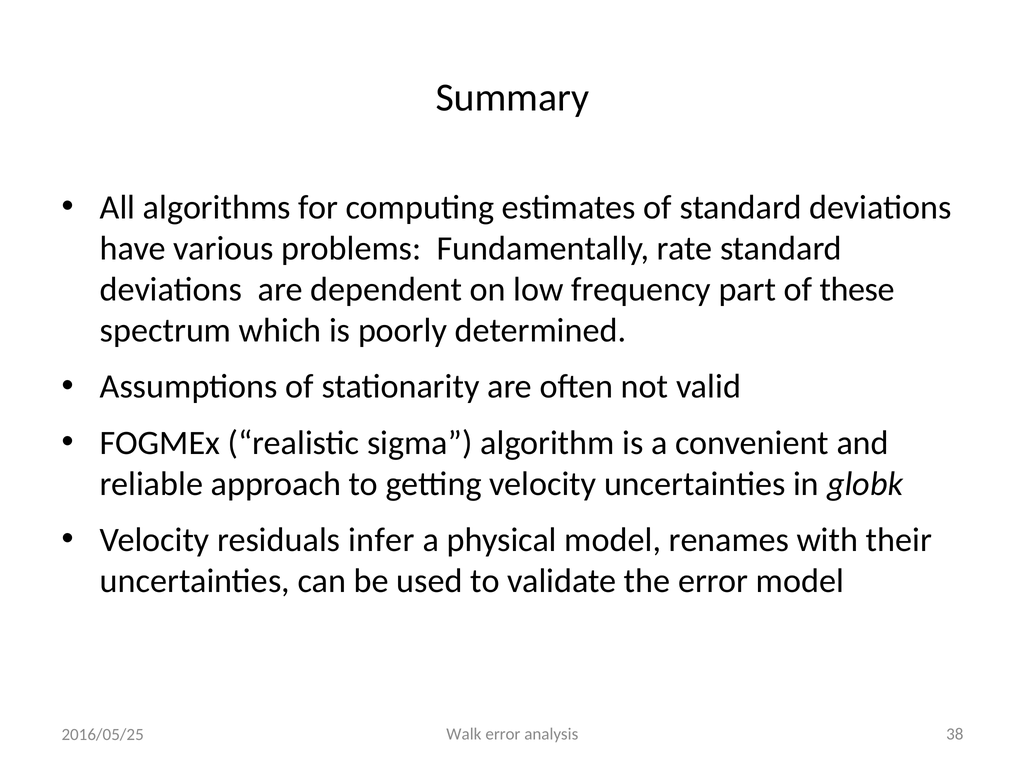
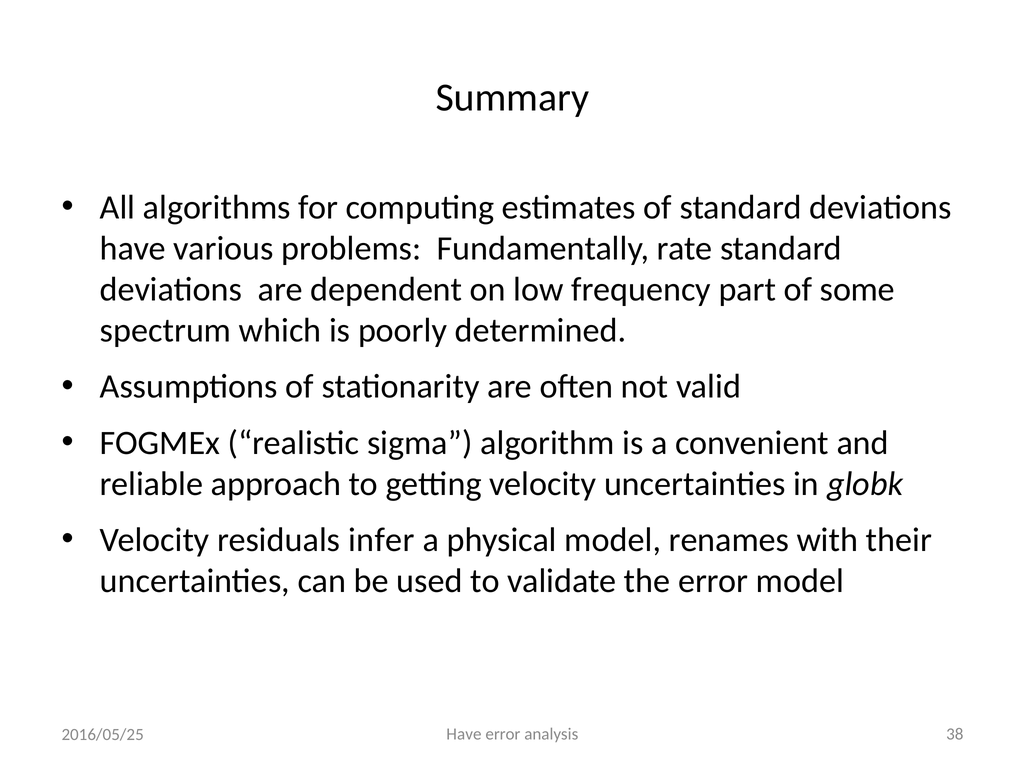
these: these -> some
Walk at (464, 734): Walk -> Have
